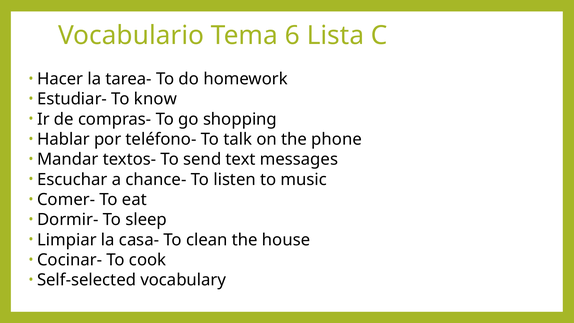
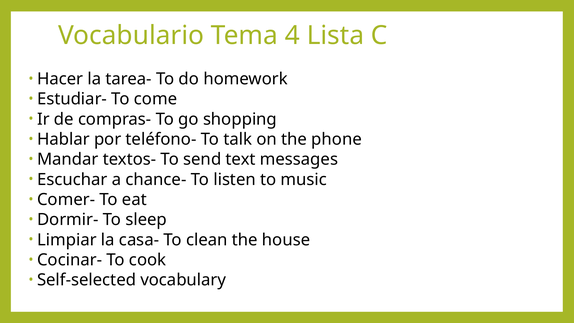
6: 6 -> 4
know: know -> come
